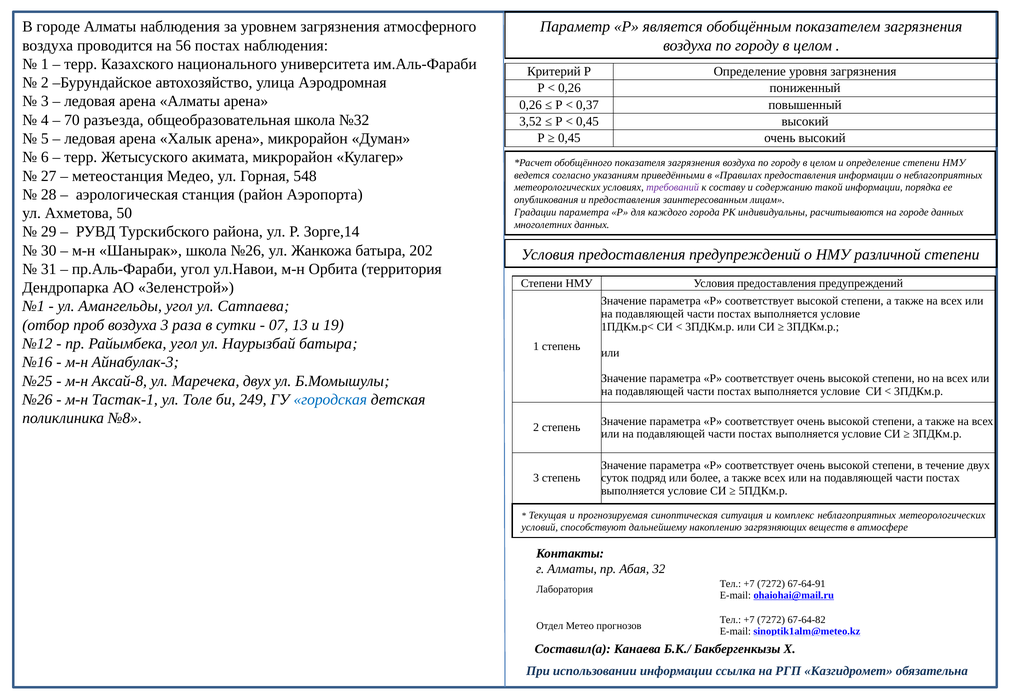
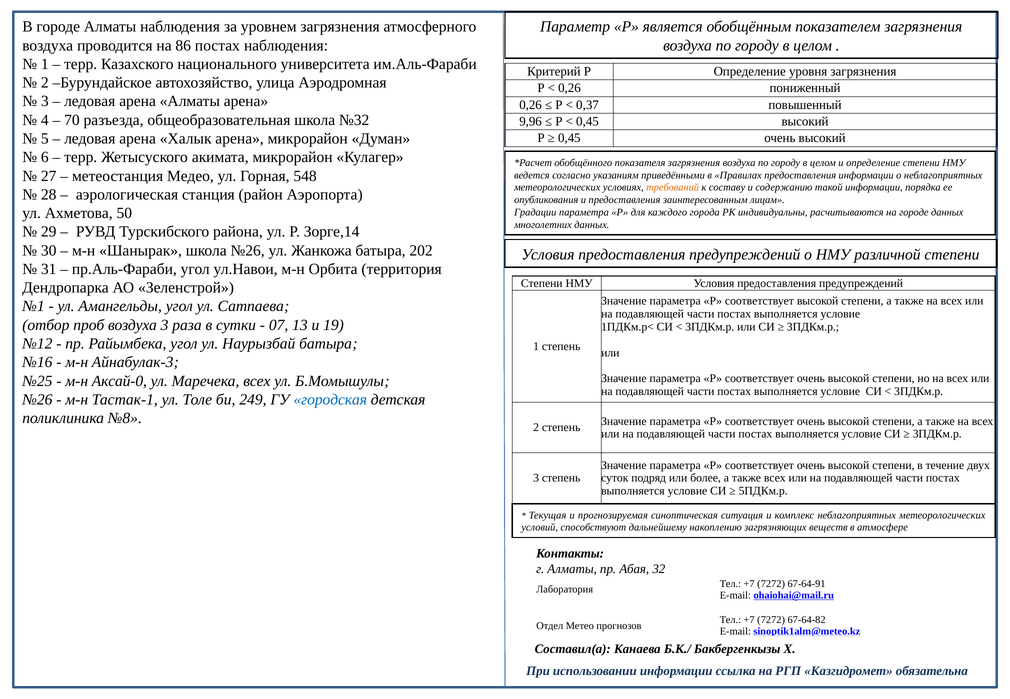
56: 56 -> 86
3,52: 3,52 -> 9,96
требований colour: purple -> orange
Аксай-8: Аксай-8 -> Аксай-0
Маречека двух: двух -> всех
